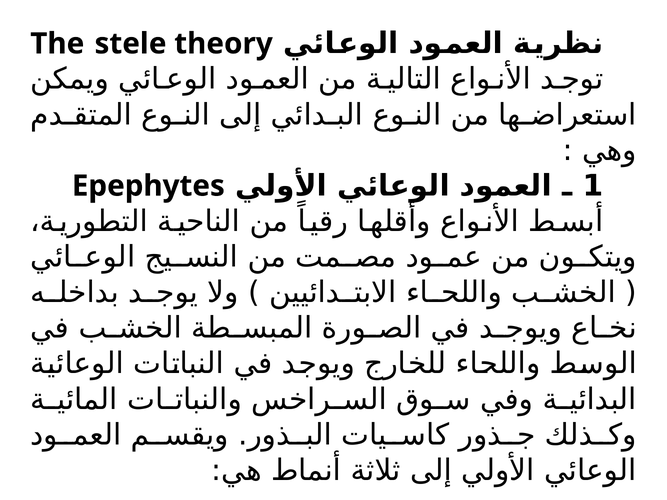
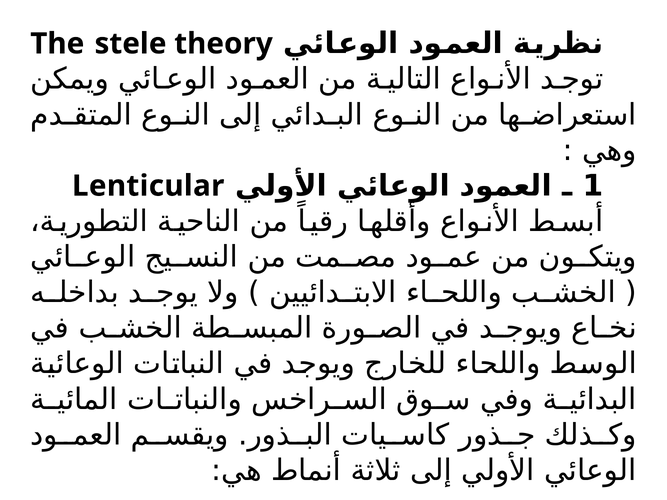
Epephytes: Epephytes -> Lenticular
